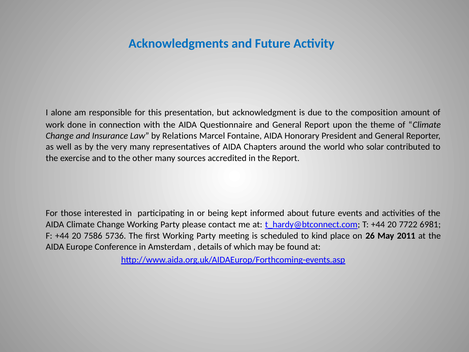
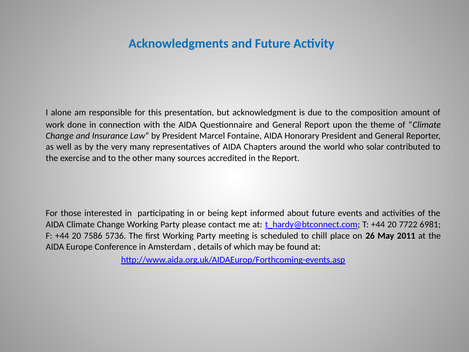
by Relations: Relations -> President
kind: kind -> chill
